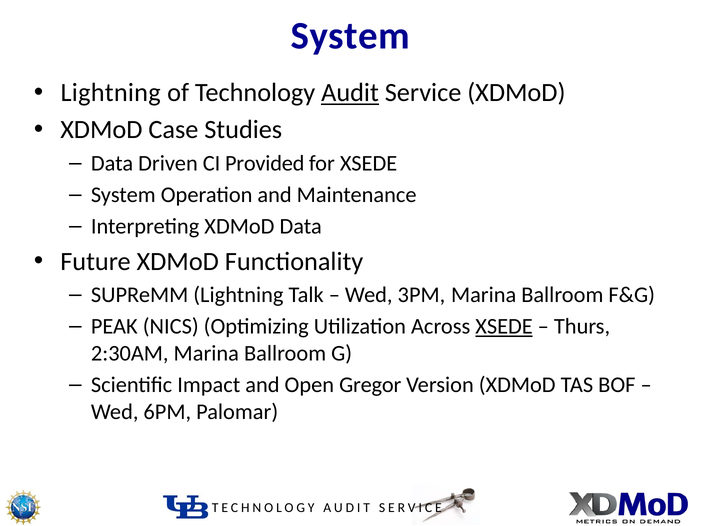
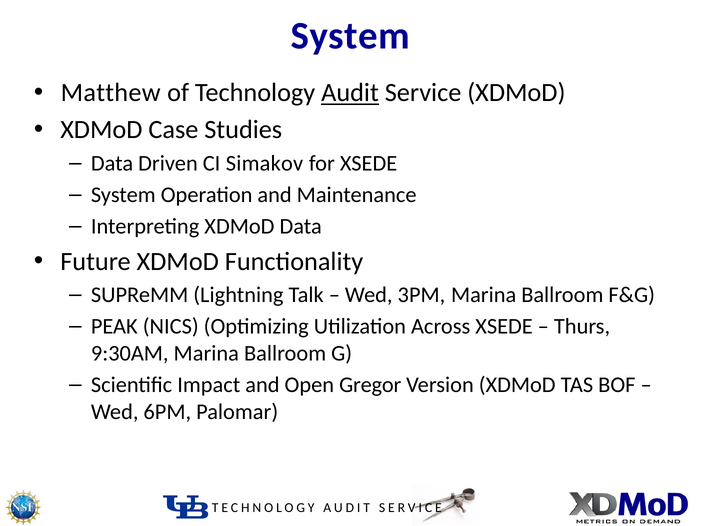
Lightning at (111, 93): Lightning -> Matthew
Provided: Provided -> Simakov
XSEDE at (504, 326) underline: present -> none
2:30AM: 2:30AM -> 9:30AM
